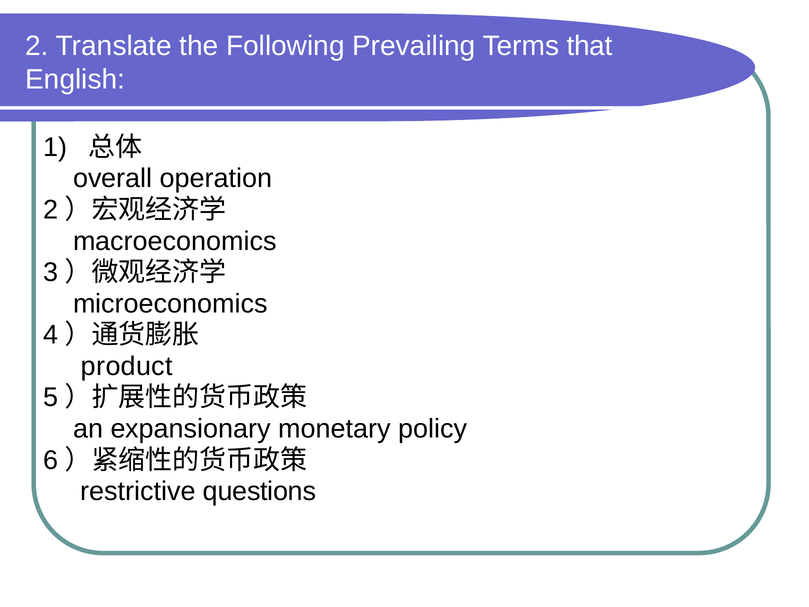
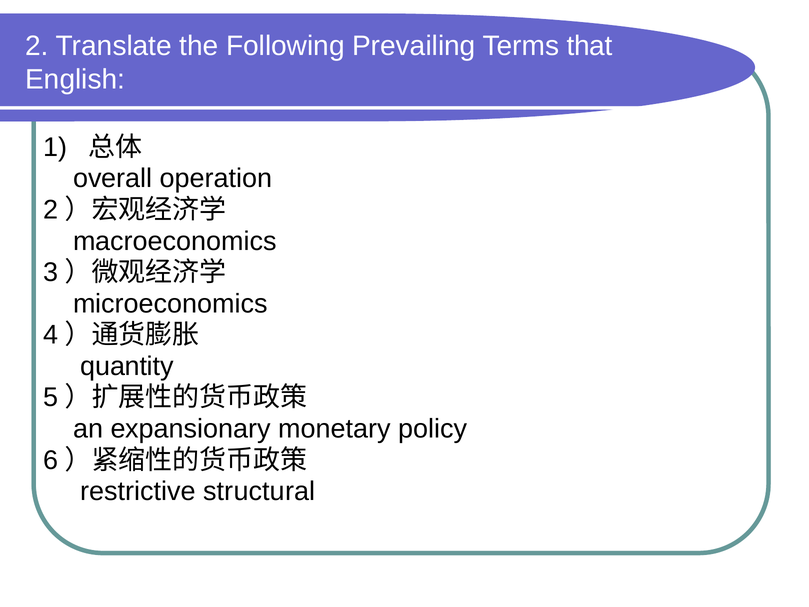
product: product -> quantity
questions: questions -> structural
